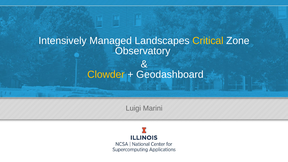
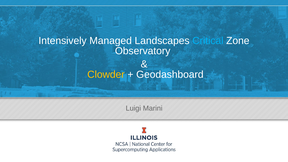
Critical colour: yellow -> light blue
